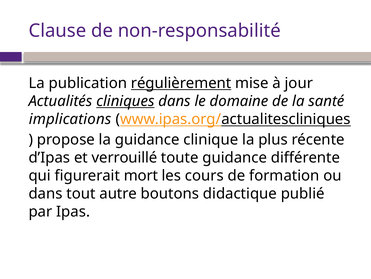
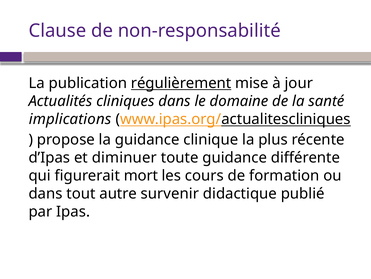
cliniques underline: present -> none
verrouillé: verrouillé -> diminuer
boutons: boutons -> survenir
